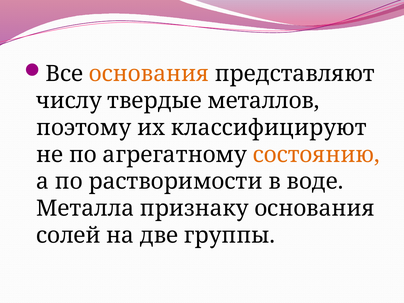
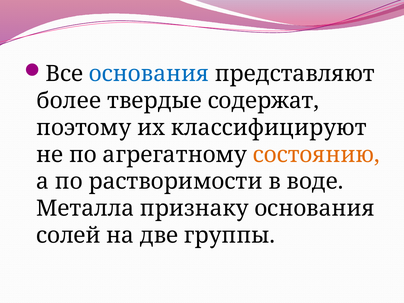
основания at (149, 74) colour: orange -> blue
числу: числу -> более
металлов: металлов -> содержат
